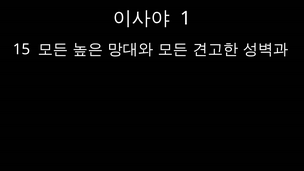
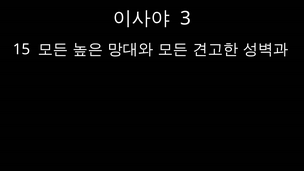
1: 1 -> 3
